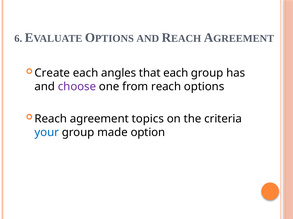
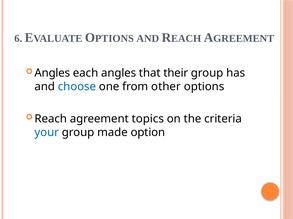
Create at (52, 73): Create -> Angles
that each: each -> their
choose colour: purple -> blue
from reach: reach -> other
